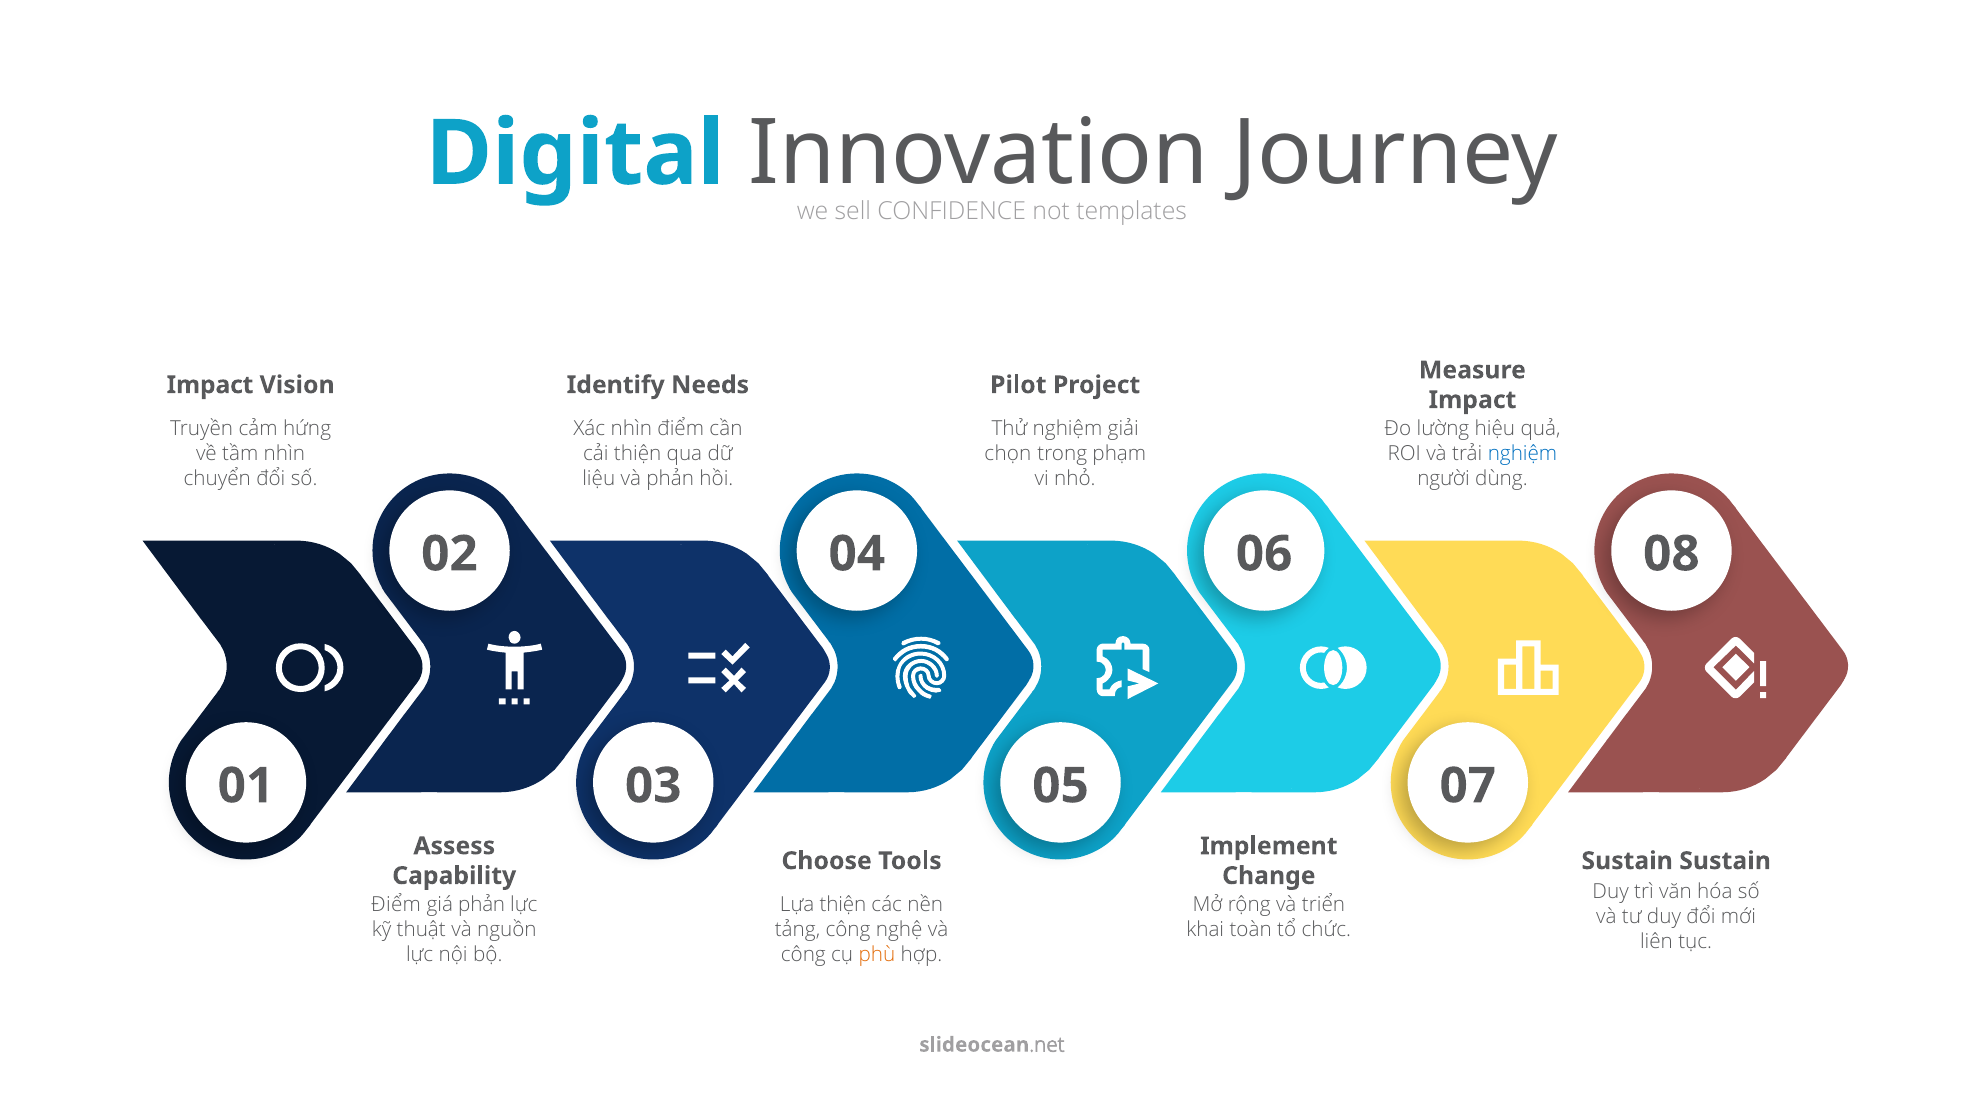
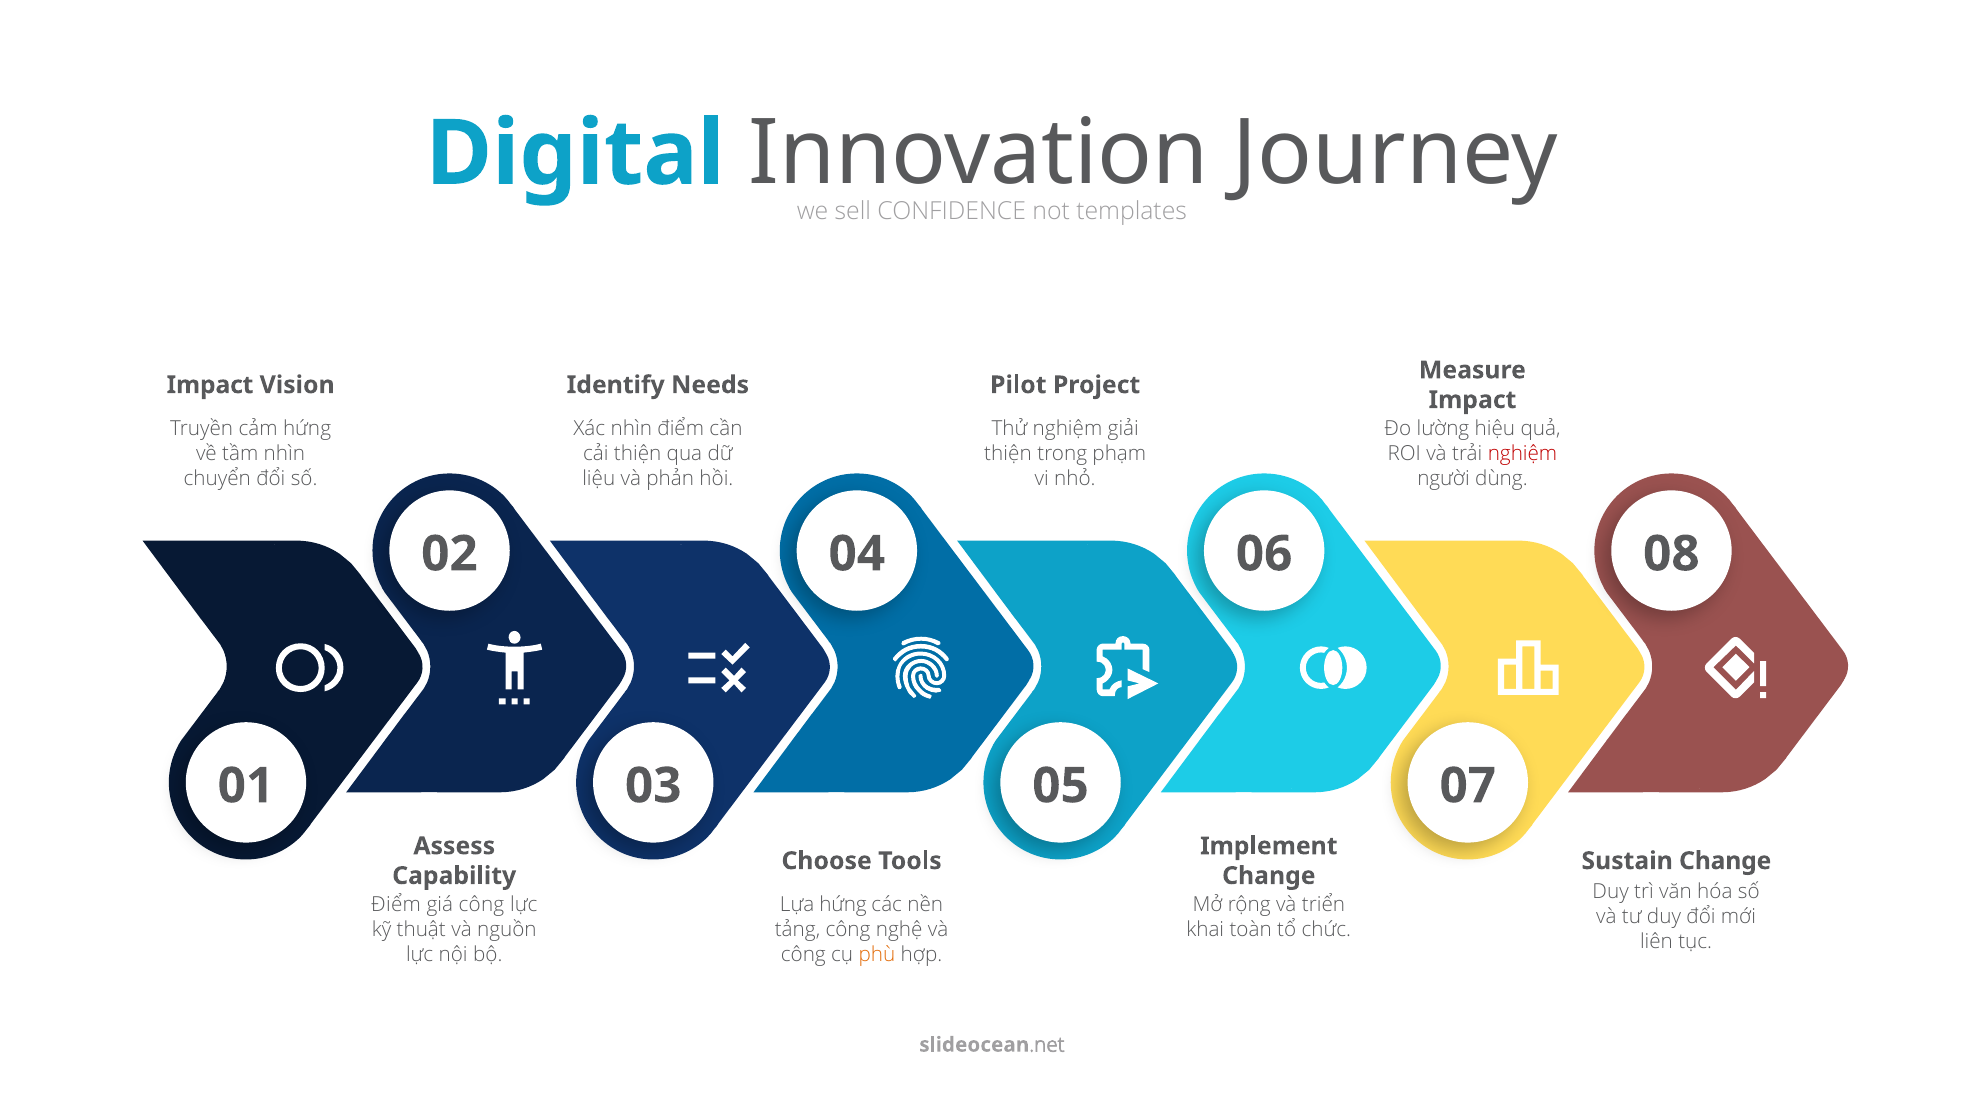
chọn at (1008, 454): chọn -> thiện
nghiệm at (1522, 454) colour: blue -> red
Sustain Sustain: Sustain -> Change
giá phản: phản -> công
Lựa thiện: thiện -> hứng
